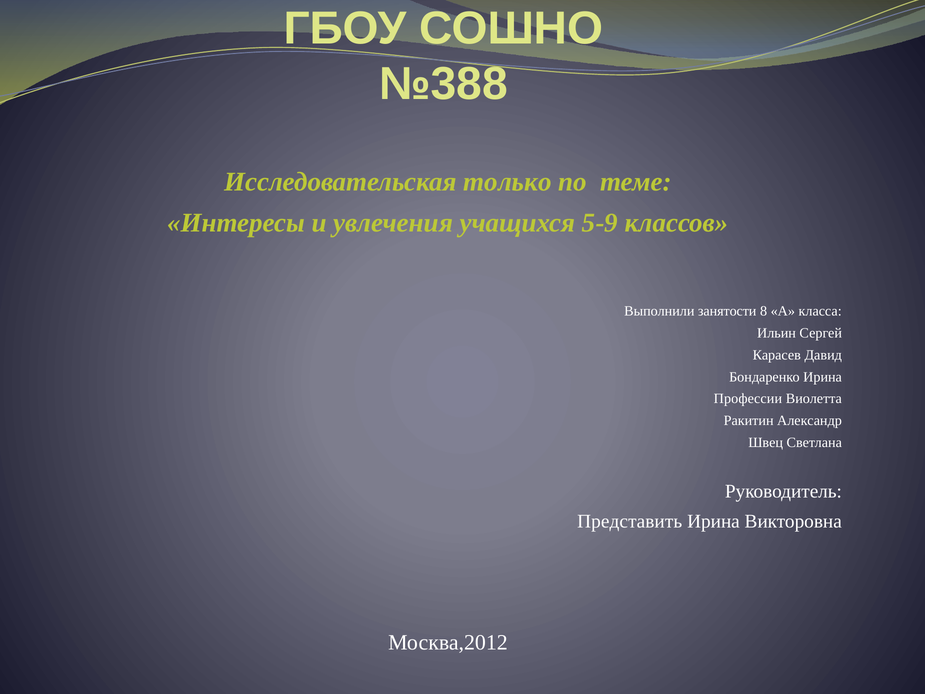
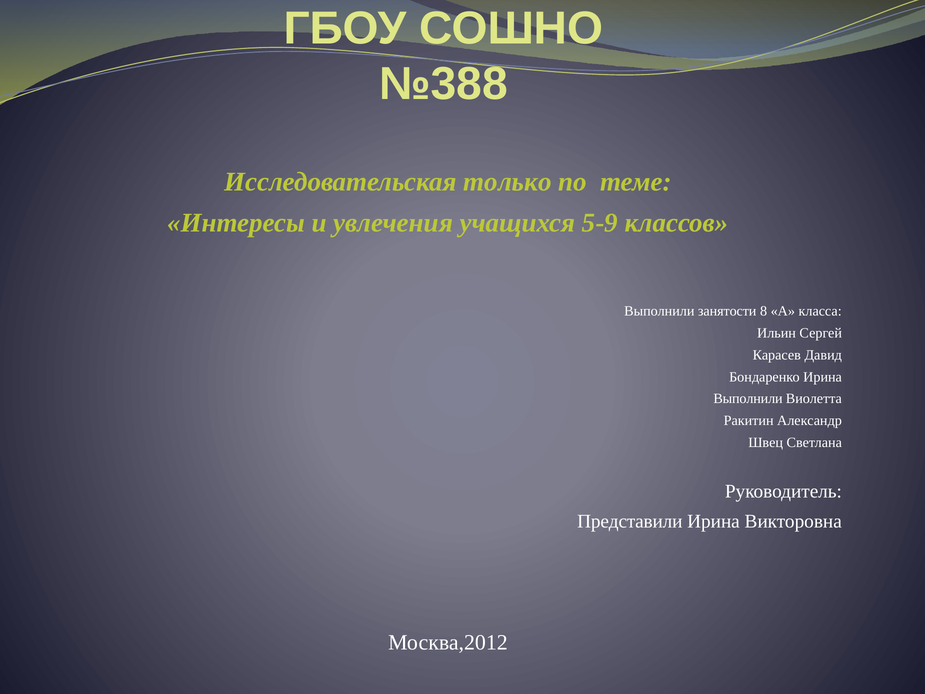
Профессии at (748, 399): Профессии -> Выполнили
Представить: Представить -> Представили
